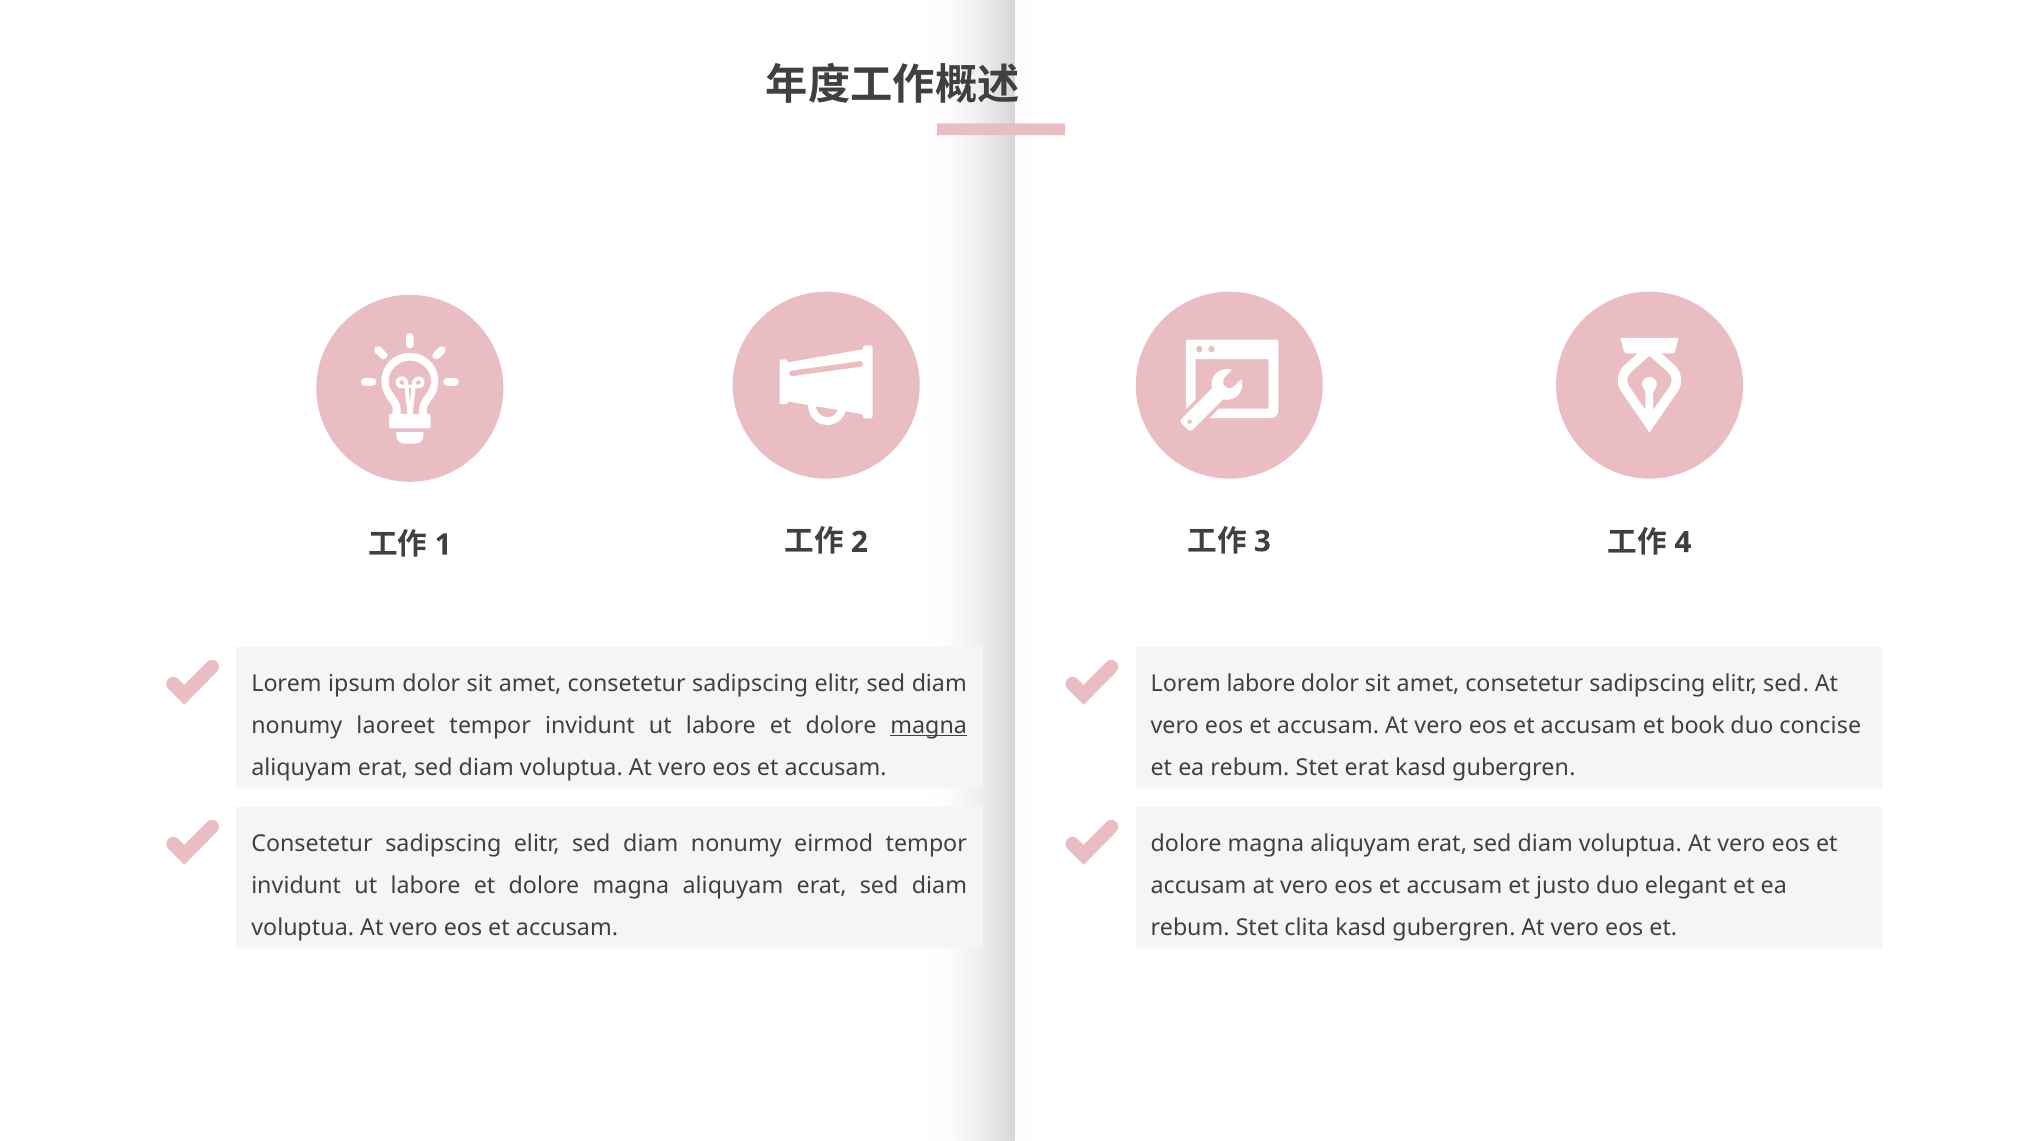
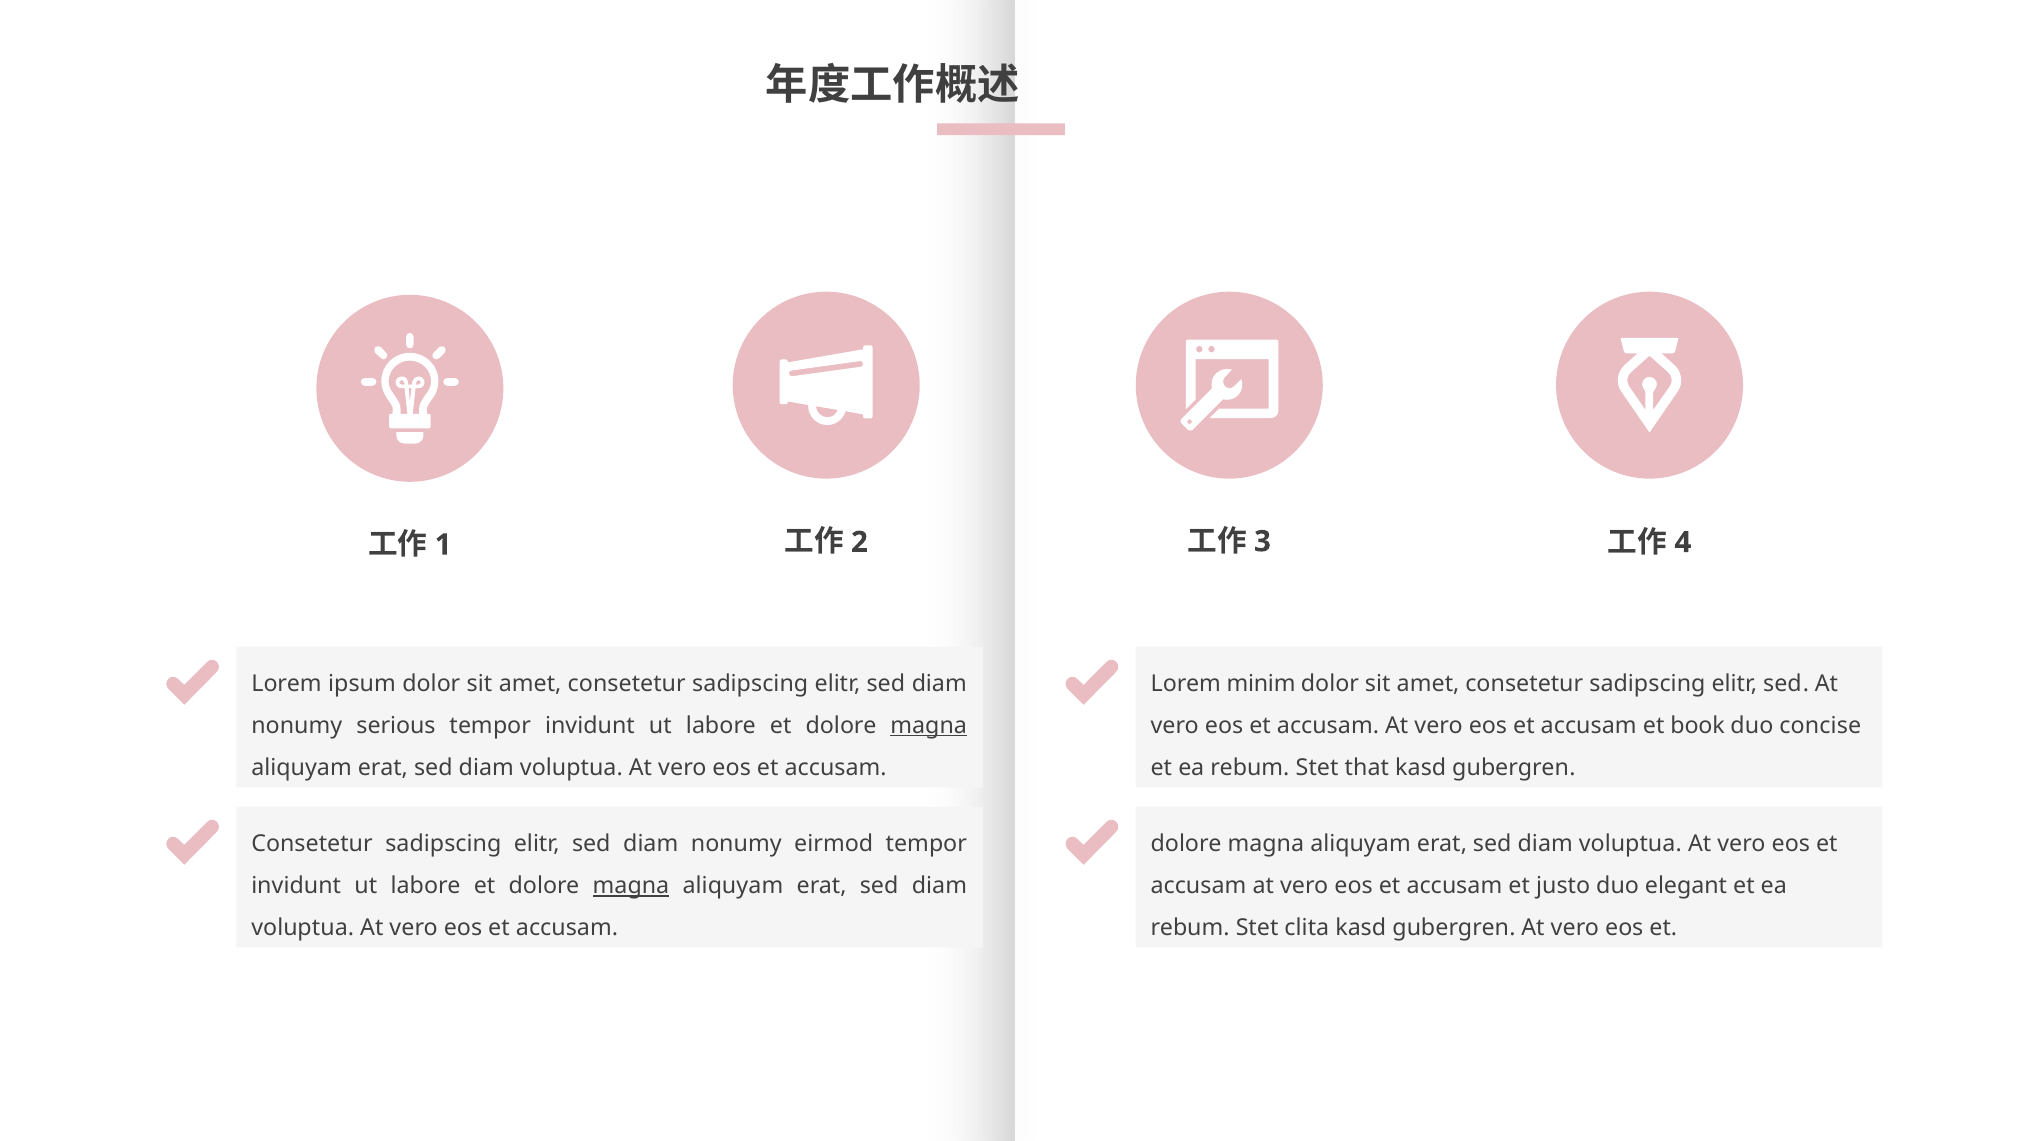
Lorem labore: labore -> minim
laoreet: laoreet -> serious
Stet erat: erat -> that
magna at (631, 886) underline: none -> present
